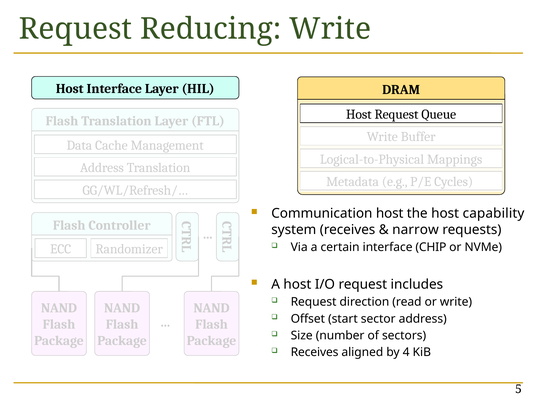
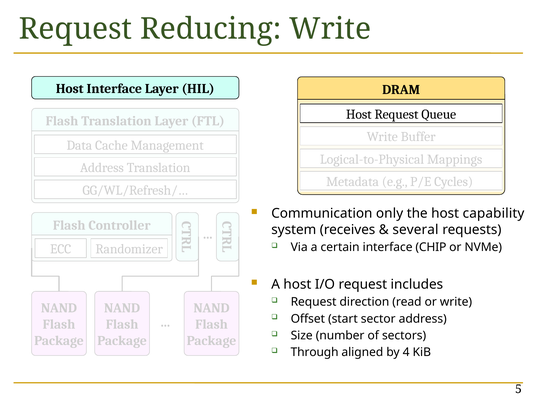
Communication host: host -> only
narrow: narrow -> several
Receives at (315, 353): Receives -> Through
